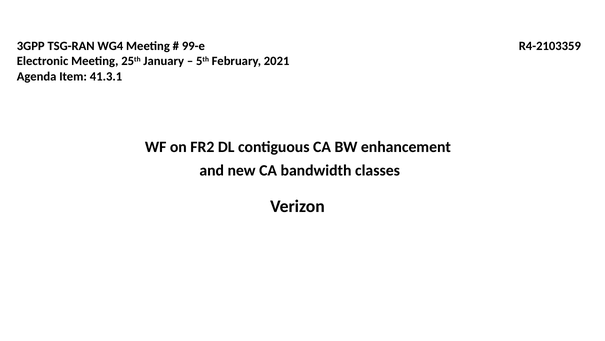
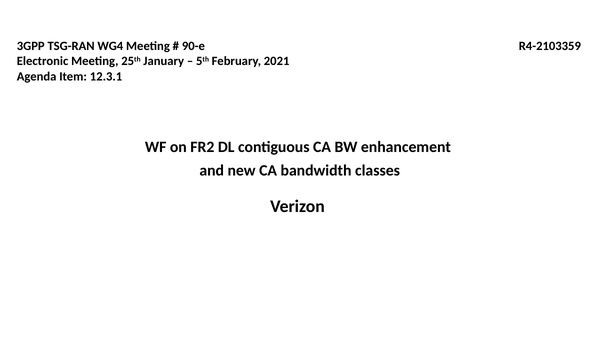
99-e: 99-e -> 90-e
41.3.1: 41.3.1 -> 12.3.1
